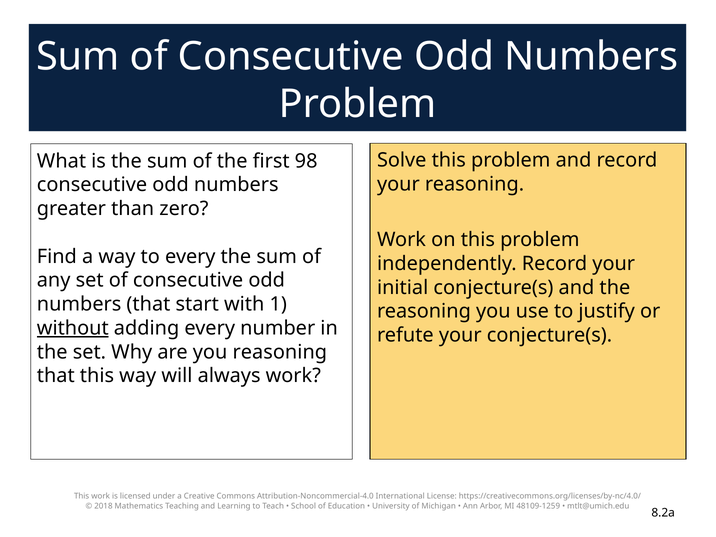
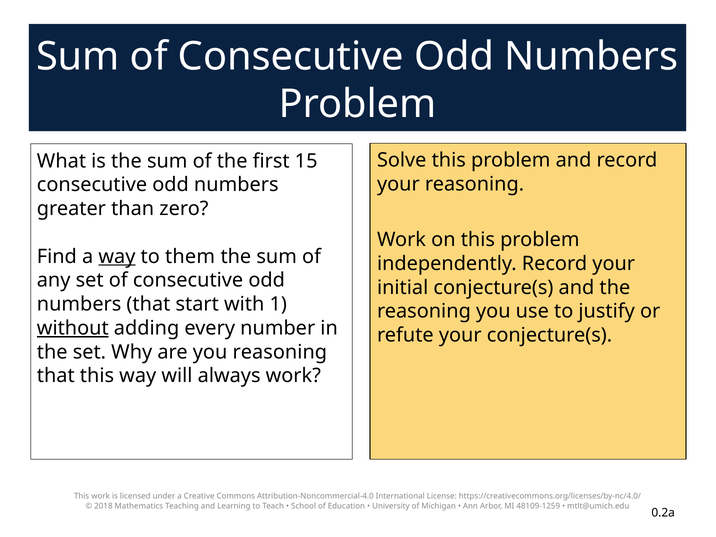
98: 98 -> 15
way at (117, 257) underline: none -> present
to every: every -> them
8.2a: 8.2a -> 0.2a
